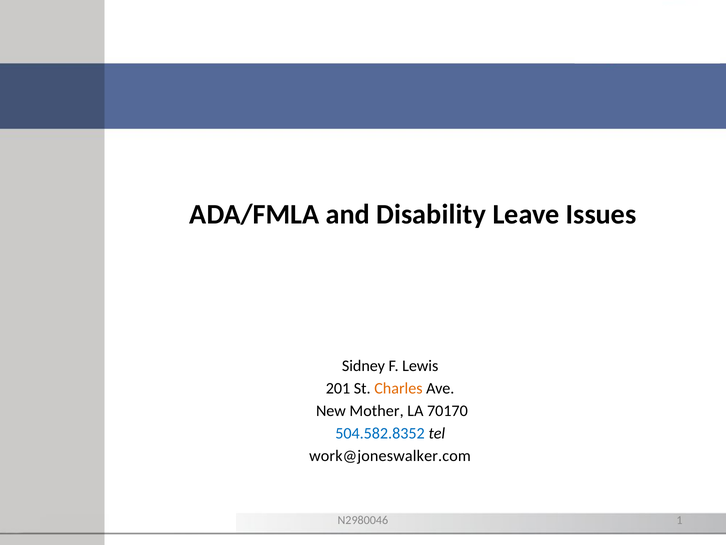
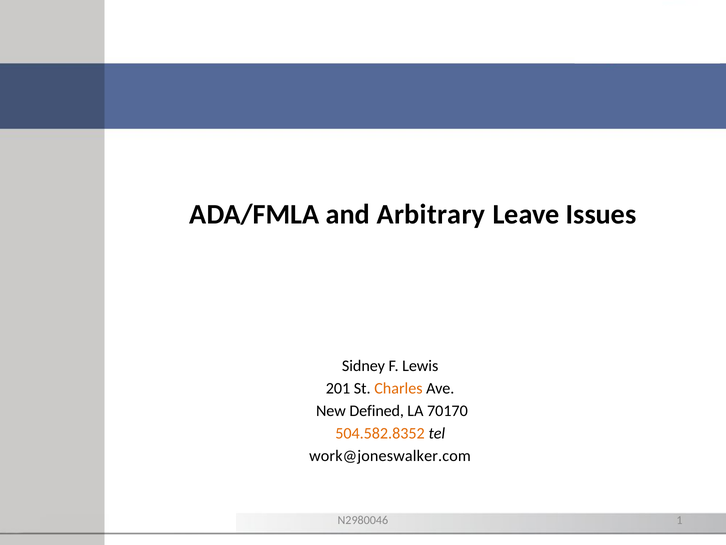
Disability: Disability -> Arbitrary
Mother: Mother -> Defined
504.582.8352 colour: blue -> orange
